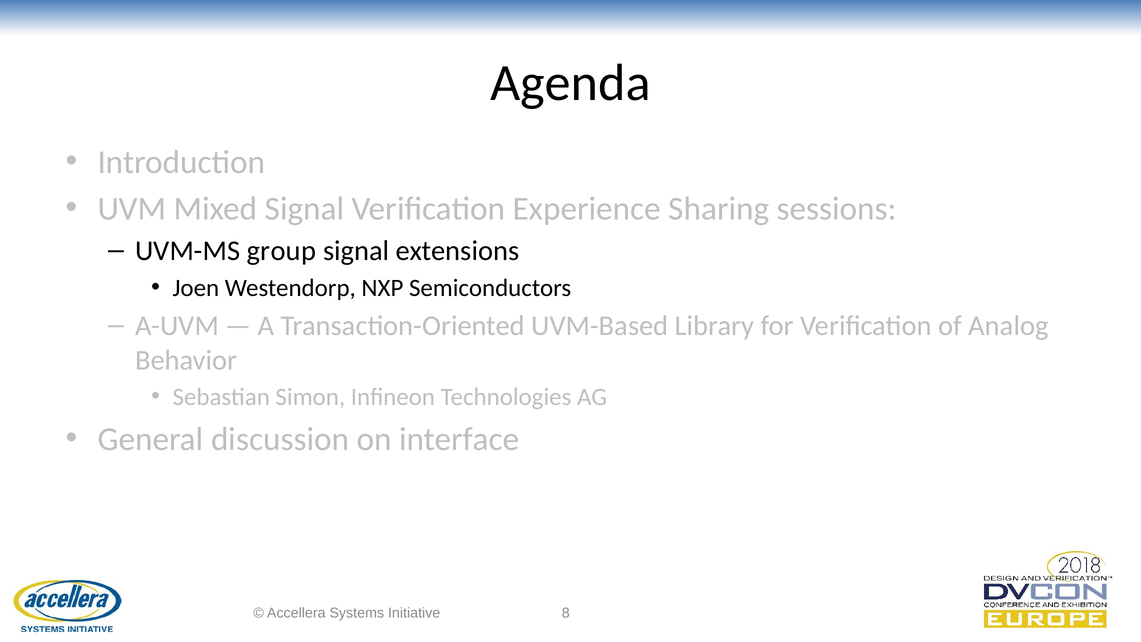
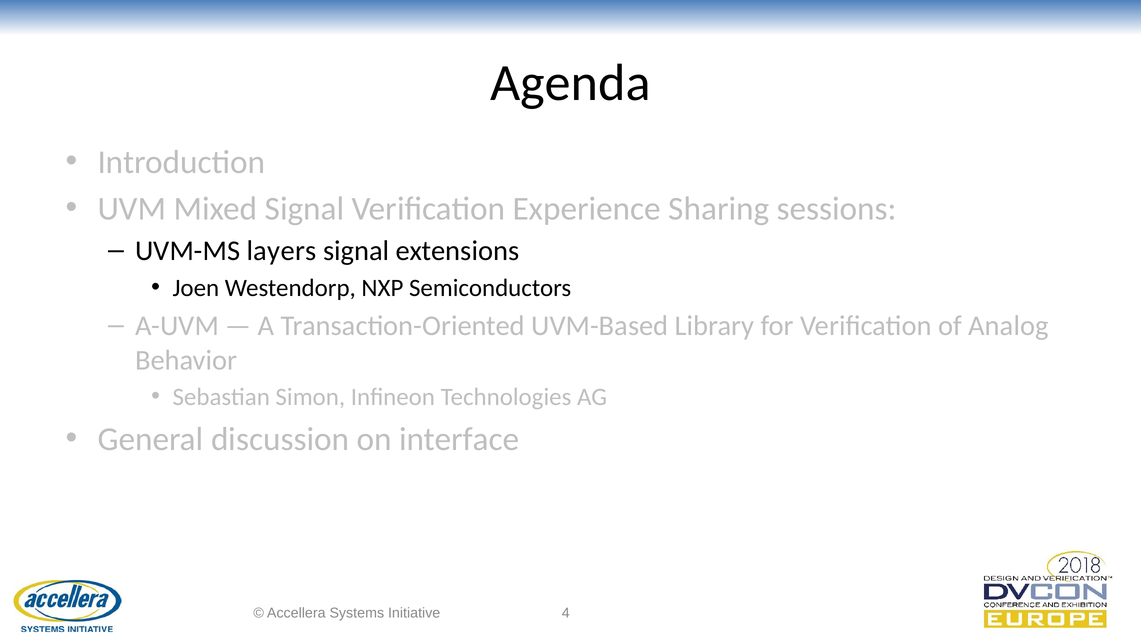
group: group -> layers
8: 8 -> 4
